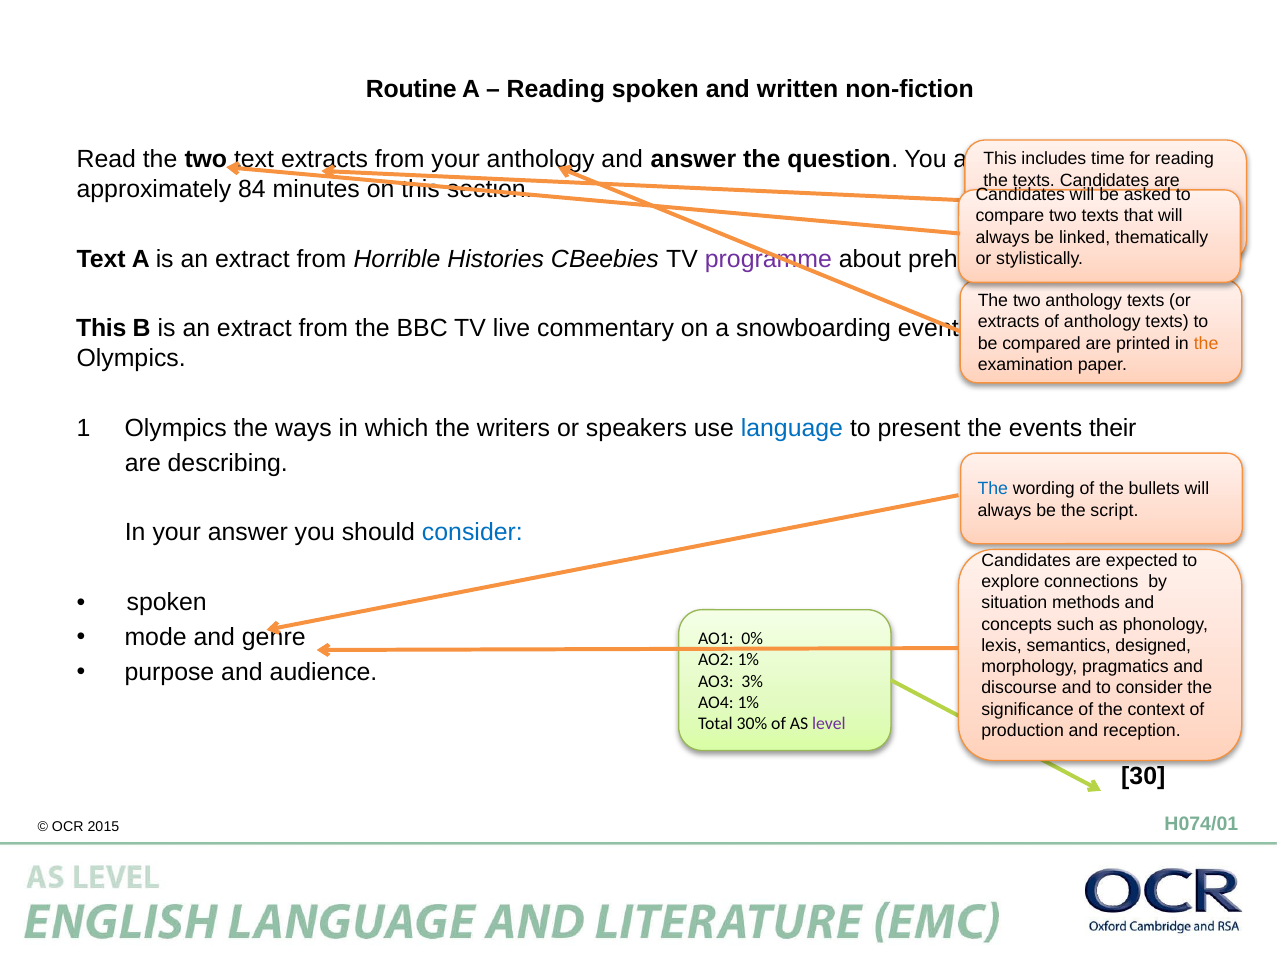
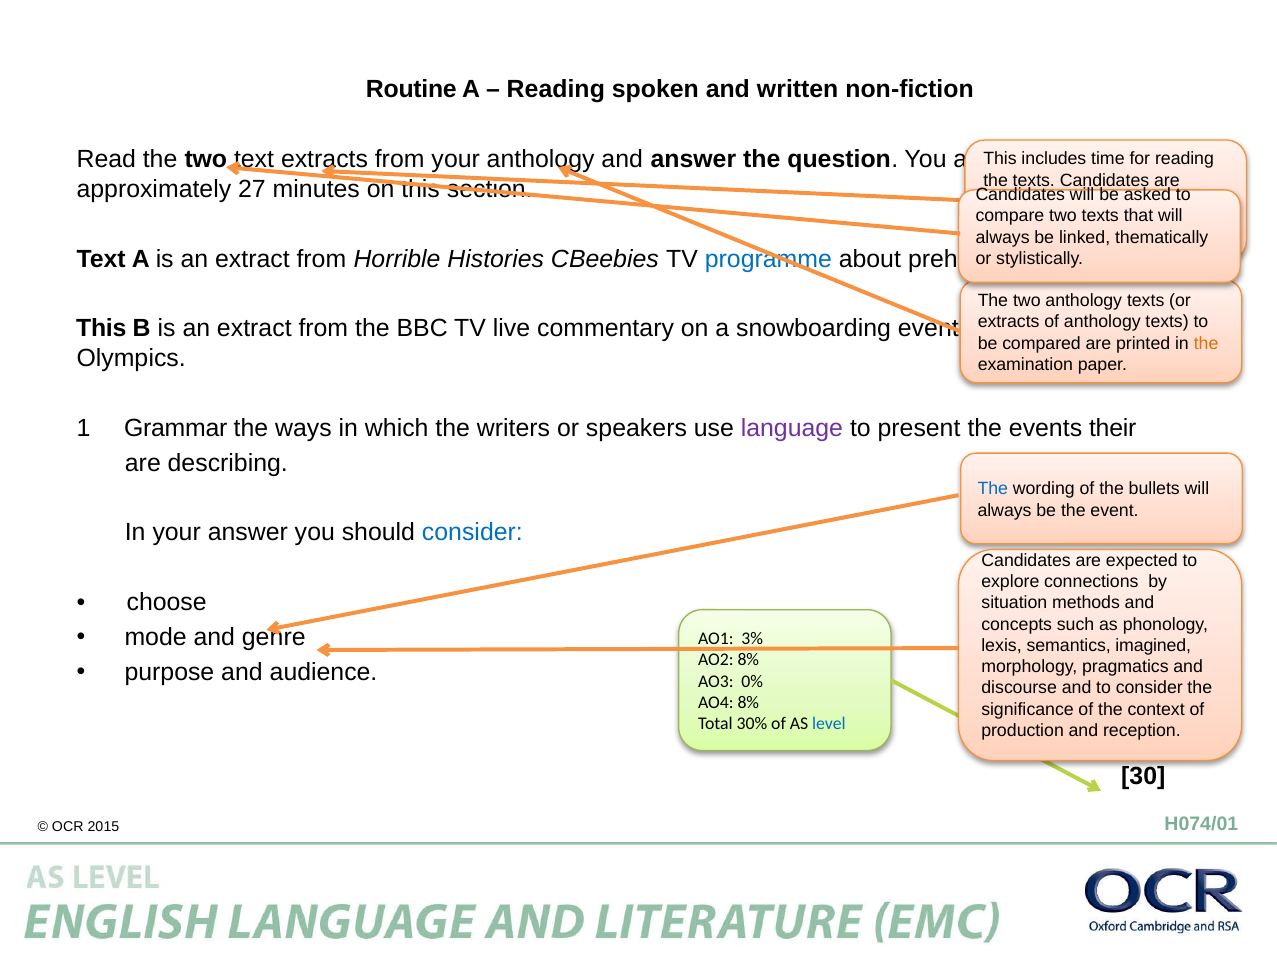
84: 84 -> 27
programme colour: purple -> blue
Olympics at (176, 428): Olympics -> Grammar
language colour: blue -> purple
the script: script -> event
spoken at (167, 602): spoken -> choose
0%: 0% -> 3%
designed: designed -> imagined
AO2 1%: 1% -> 8%
3%: 3% -> 0%
AO4 1%: 1% -> 8%
level colour: purple -> blue
